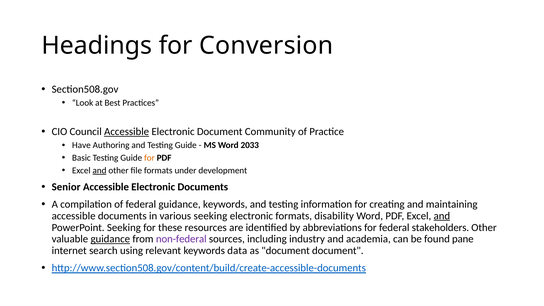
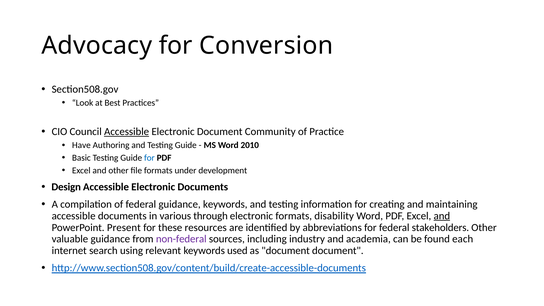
Headings: Headings -> Advocacy
2033: 2033 -> 2010
for at (149, 158) colour: orange -> blue
and at (100, 171) underline: present -> none
Senior: Senior -> Design
various seeking: seeking -> through
PowerPoint Seeking: Seeking -> Present
guidance at (110, 239) underline: present -> none
pane: pane -> each
data: data -> used
